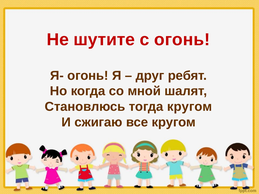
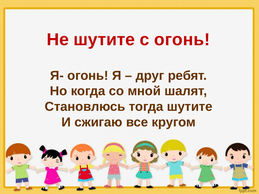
тогда кругом: кругом -> шутите
